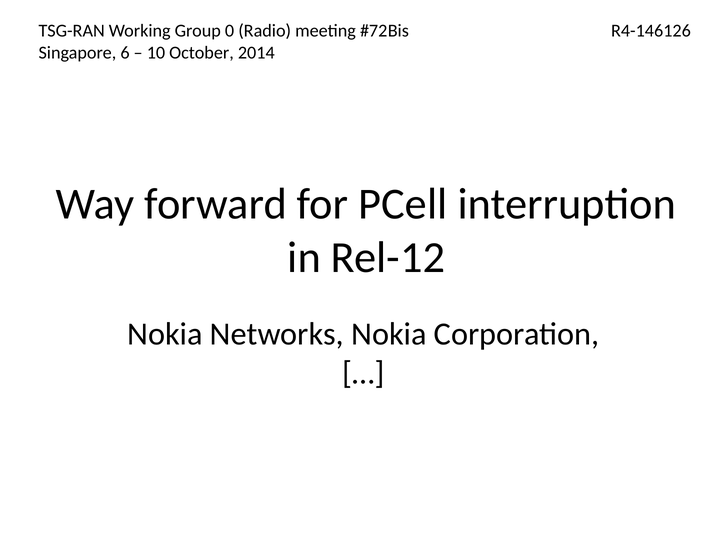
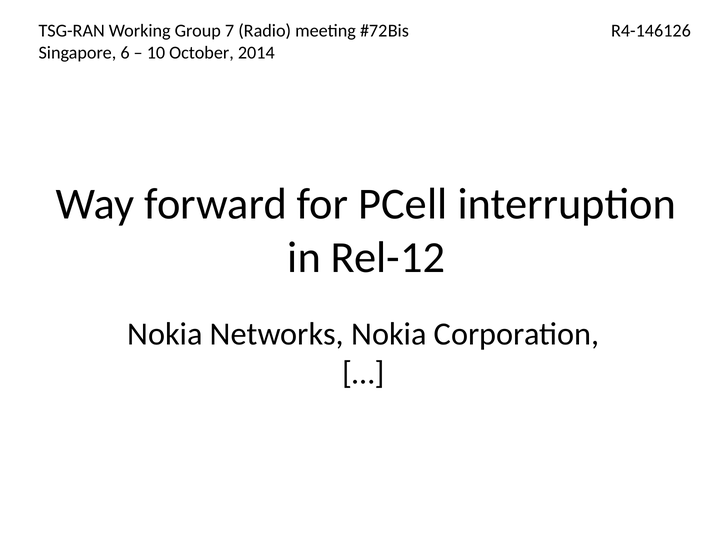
0: 0 -> 7
